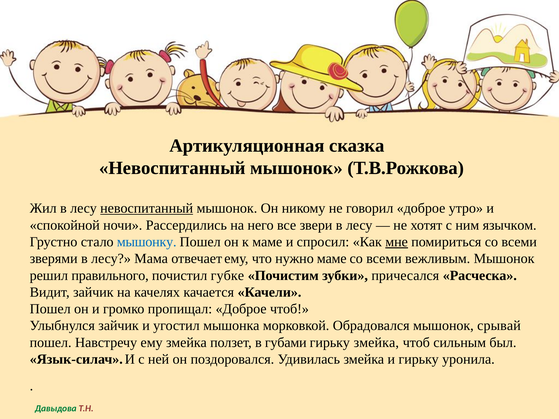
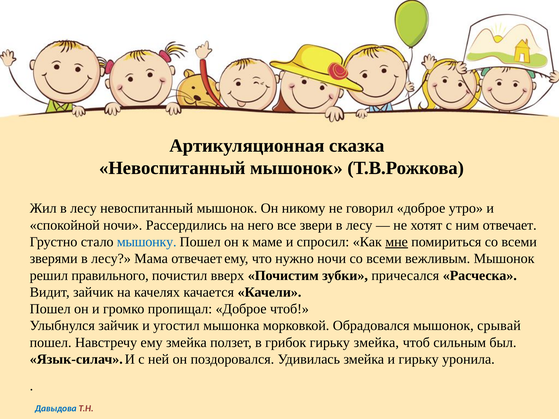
невоспитанный at (147, 209) underline: present -> none
ним язычком: язычком -> отвечает
нужно маме: маме -> ночи
губке: губке -> вверх
губами: губами -> грибок
Давыдова colour: green -> blue
